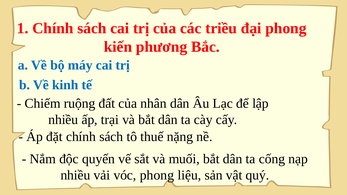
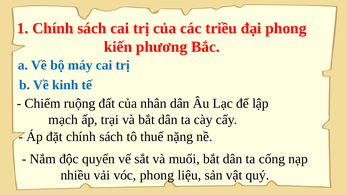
nhiều at (63, 120): nhiều -> mạch
